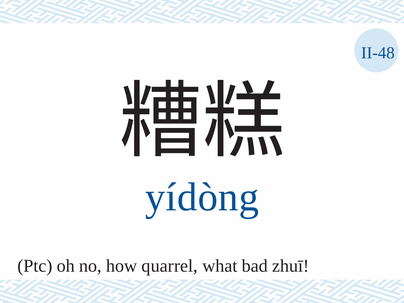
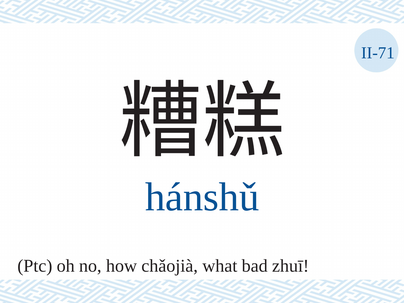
II-48: II-48 -> II-71
yídòng: yídòng -> hánshǔ
quarrel: quarrel -> chǎojià
